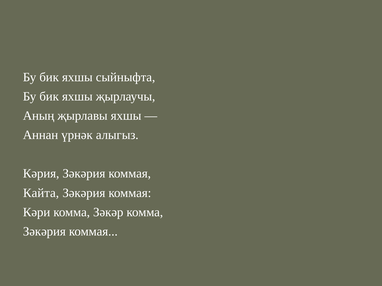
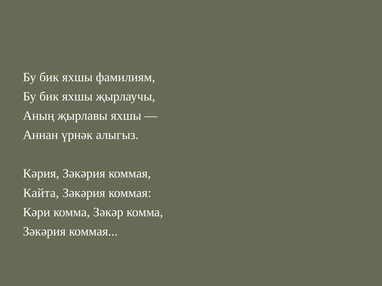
сыйныфта: сыйныфта -> фамилиям
